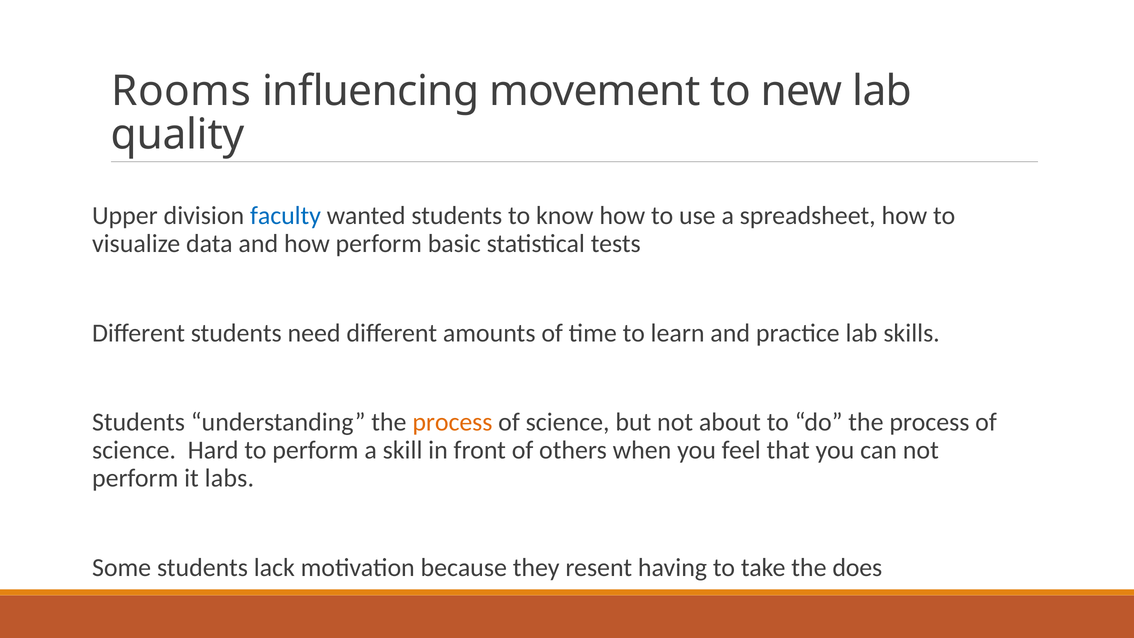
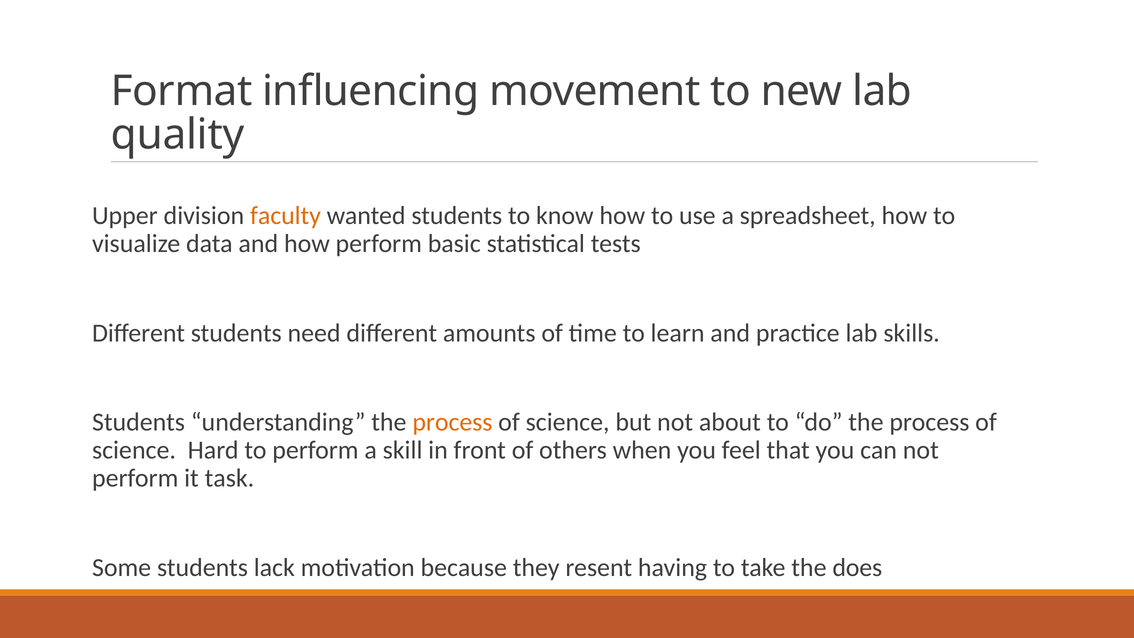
Rooms: Rooms -> Format
faculty colour: blue -> orange
labs: labs -> task
